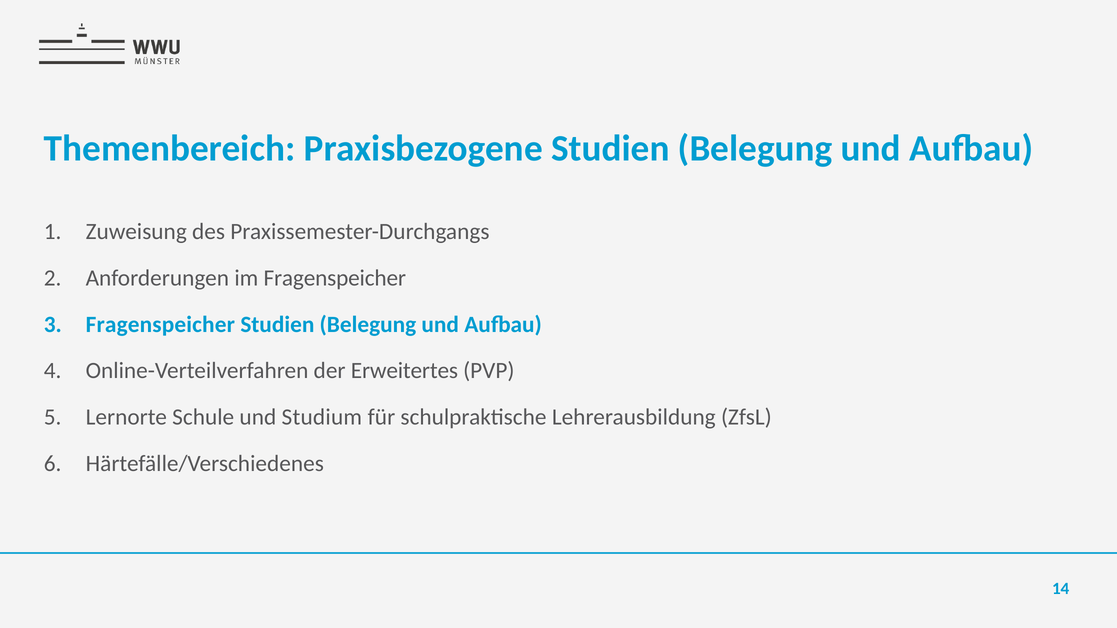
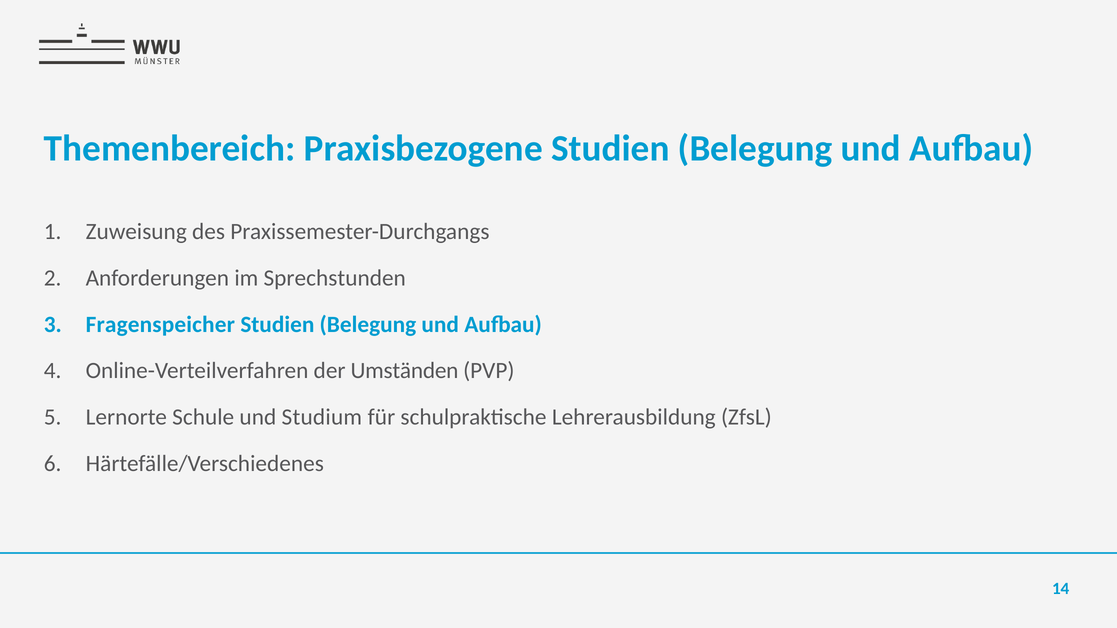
im Fragenspeicher: Fragenspeicher -> Sprechstunden
Erweitertes: Erweitertes -> Umständen
